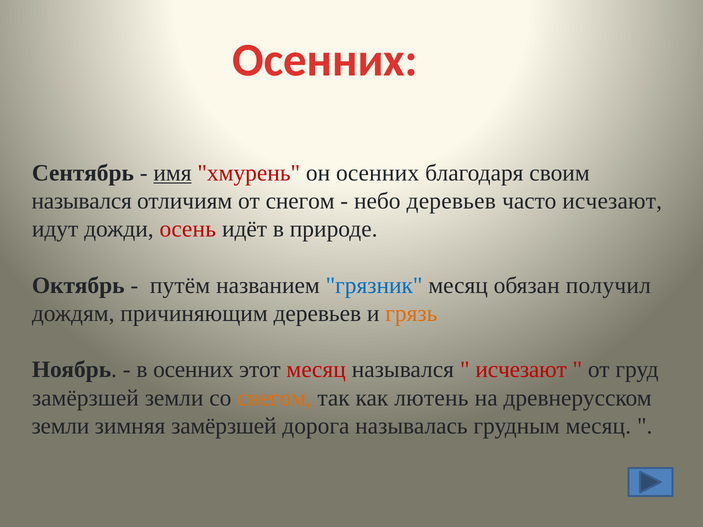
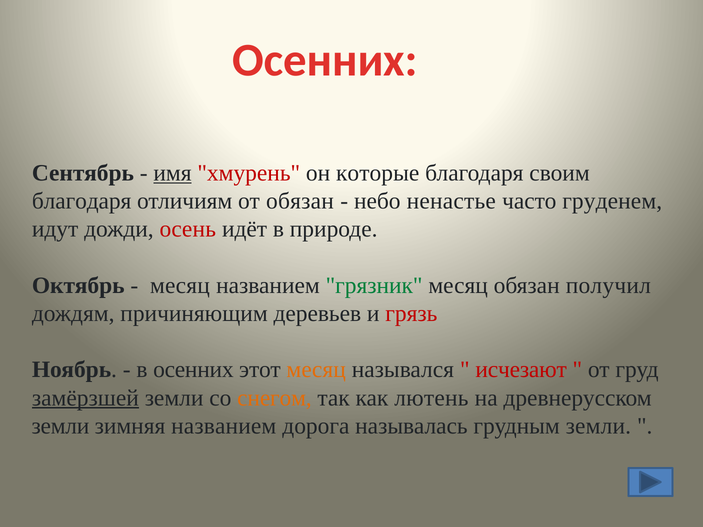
он осенних: осенних -> которые
назывался at (82, 201): назывался -> благодаря
от снегом: снегом -> обязан
небо деревьев: деревьев -> ненастье
часто исчезают: исчезают -> груденем
путём at (180, 286): путём -> месяц
грязник colour: blue -> green
грязь colour: orange -> red
месяц at (316, 370) colour: red -> orange
замёрзшей at (85, 398) underline: none -> present
зимняя замёрзшей: замёрзшей -> названием
грудным месяц: месяц -> земли
